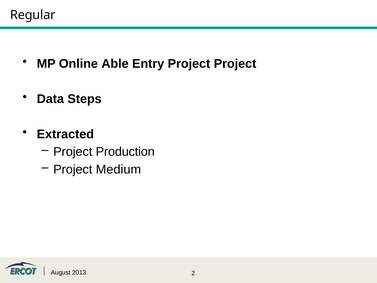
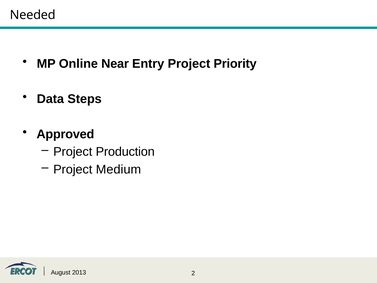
Regular: Regular -> Needed
Able: Able -> Near
Project Project: Project -> Priority
Extracted: Extracted -> Approved
